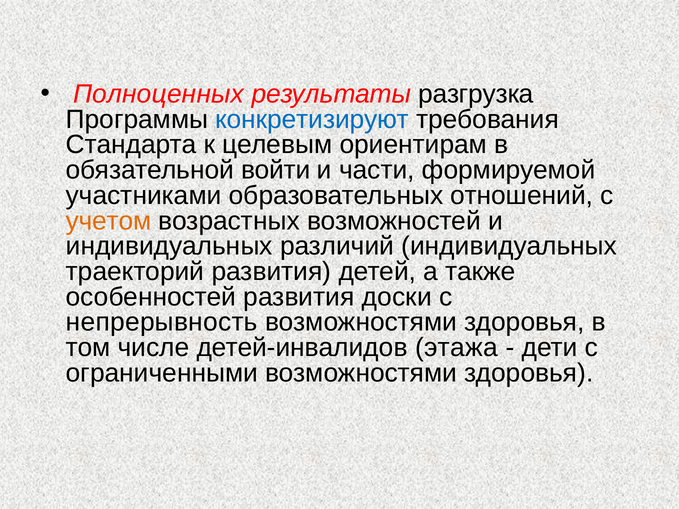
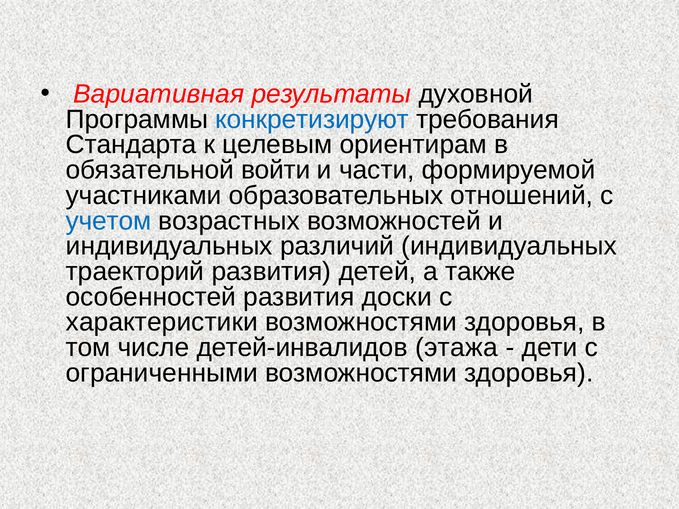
Полноценных: Полноценных -> Вариативная
разгрузка: разгрузка -> духовной
учетом colour: orange -> blue
непрерывность: непрерывность -> характеристики
